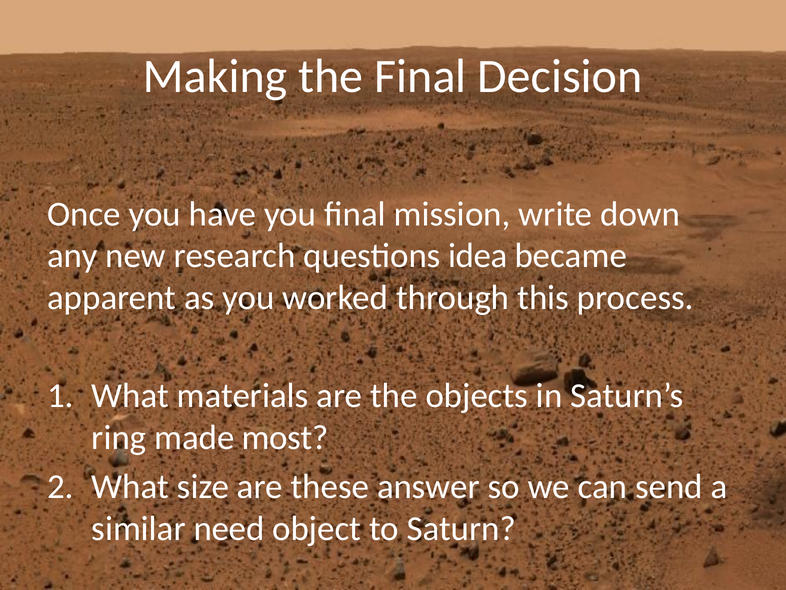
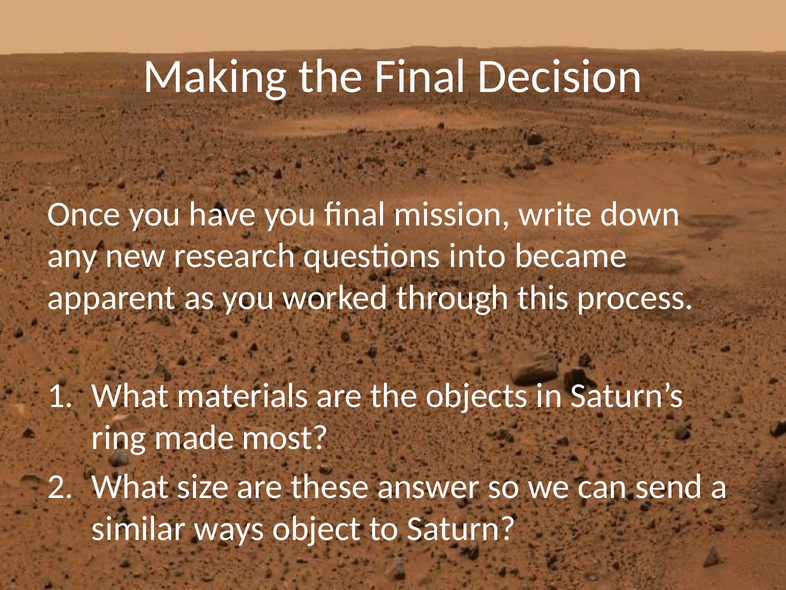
idea: idea -> into
need: need -> ways
